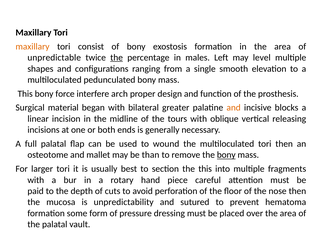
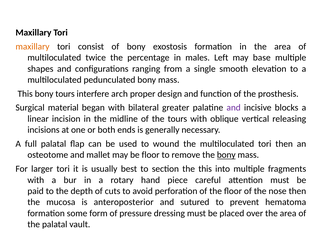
unpredictable at (54, 58): unpredictable -> multiloculated
the at (117, 58) underline: present -> none
level: level -> base
bony force: force -> tours
and at (234, 108) colour: orange -> purple
be than: than -> floor
unpredictability: unpredictability -> anteroposterior
